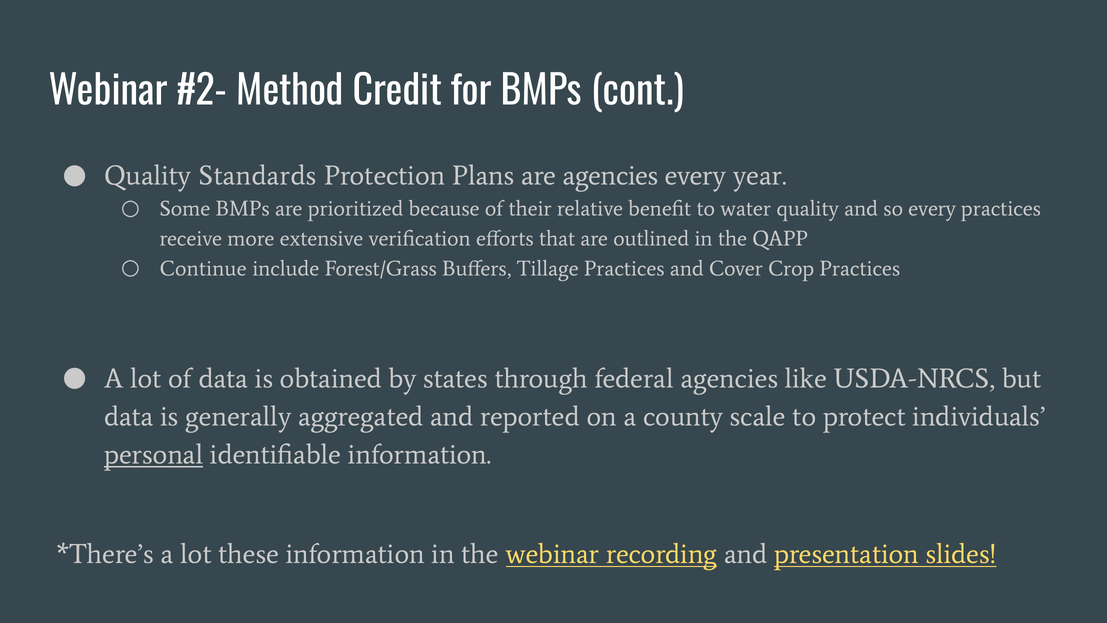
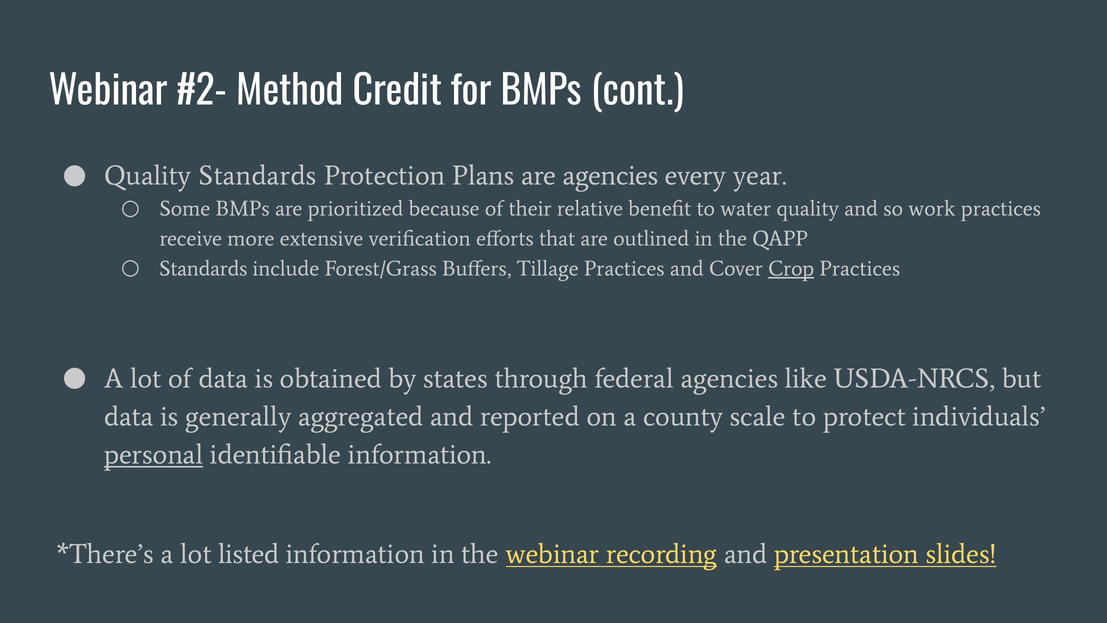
so every: every -> work
Continue at (203, 268): Continue -> Standards
Crop underline: none -> present
these: these -> listed
